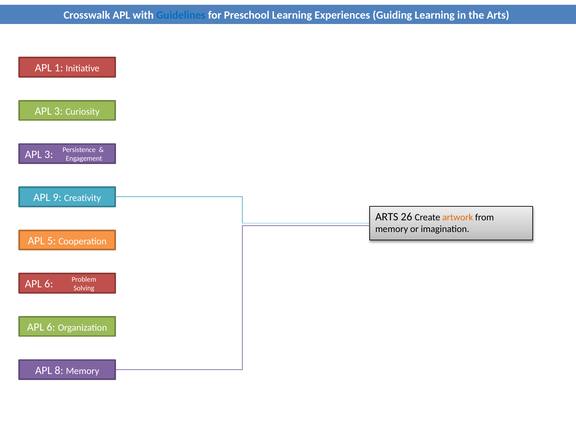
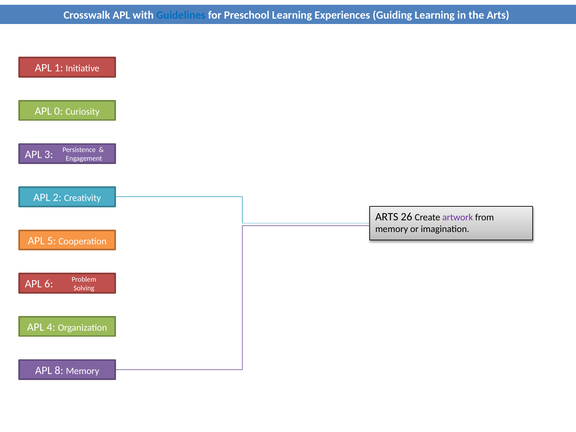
3 at (59, 111): 3 -> 0
9: 9 -> 2
artwork colour: orange -> purple
6 at (51, 327): 6 -> 4
